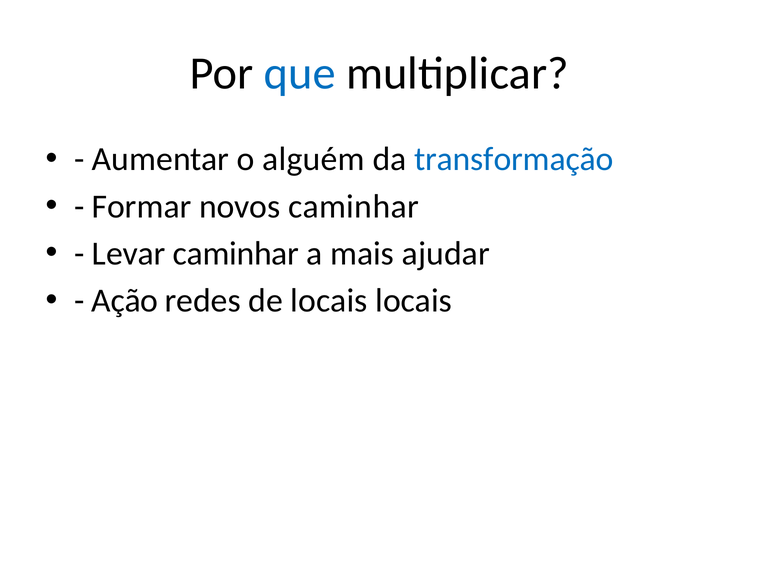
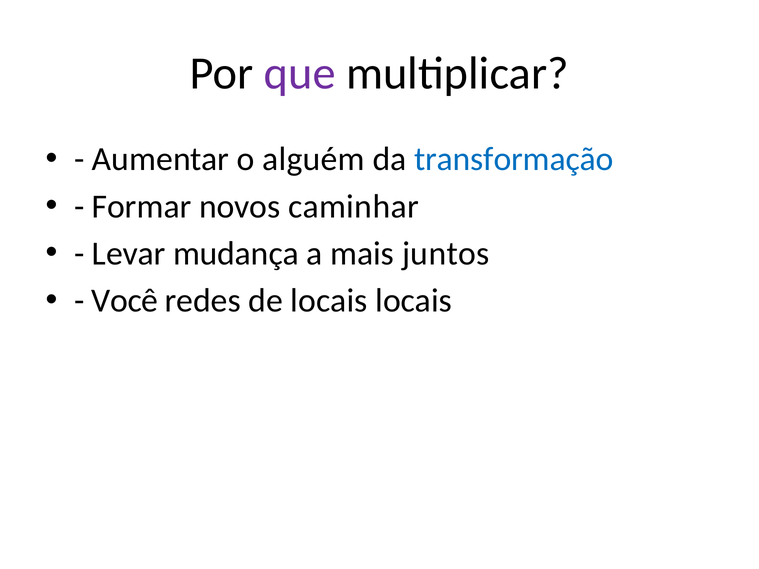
que colour: blue -> purple
Levar caminhar: caminhar -> mudança
ajudar: ajudar -> juntos
Ação: Ação -> Você
